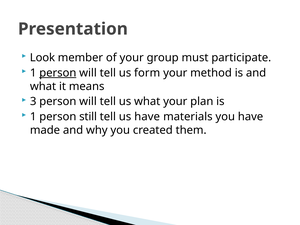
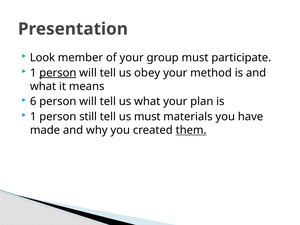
form: form -> obey
3: 3 -> 6
us have: have -> must
them underline: none -> present
